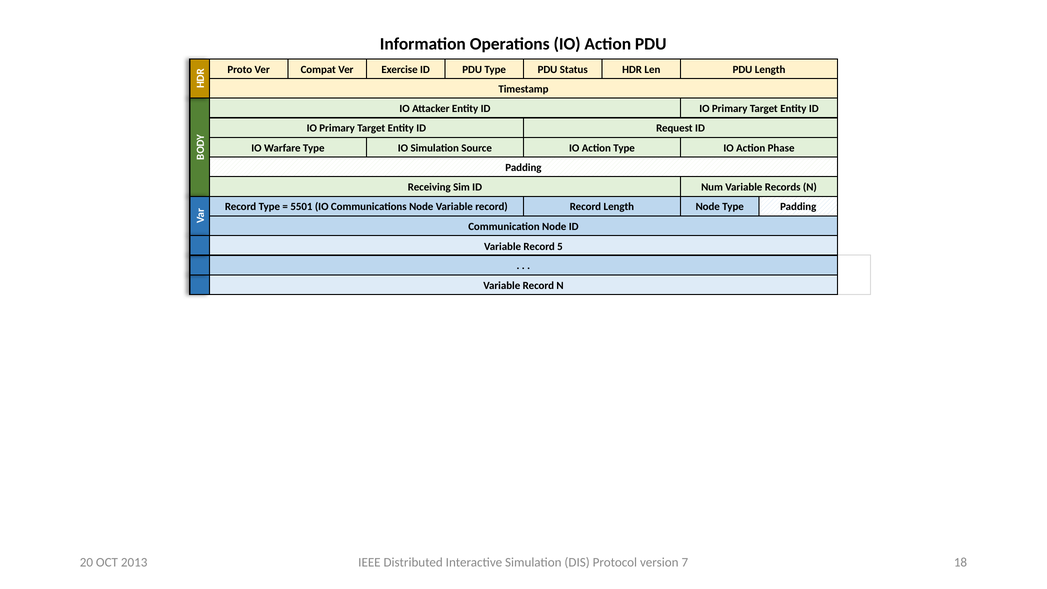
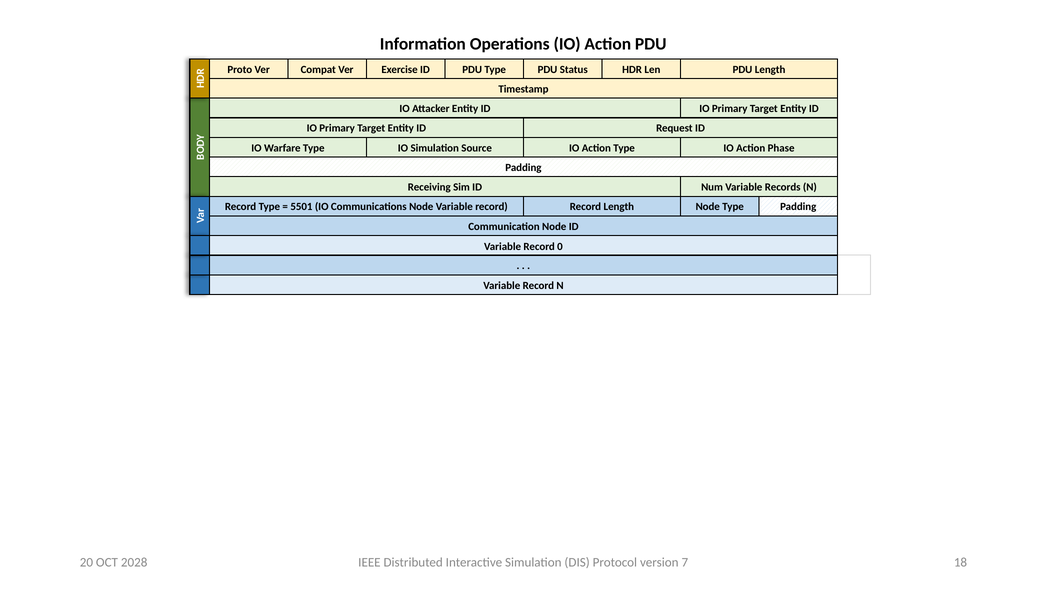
5: 5 -> 0
2013: 2013 -> 2028
